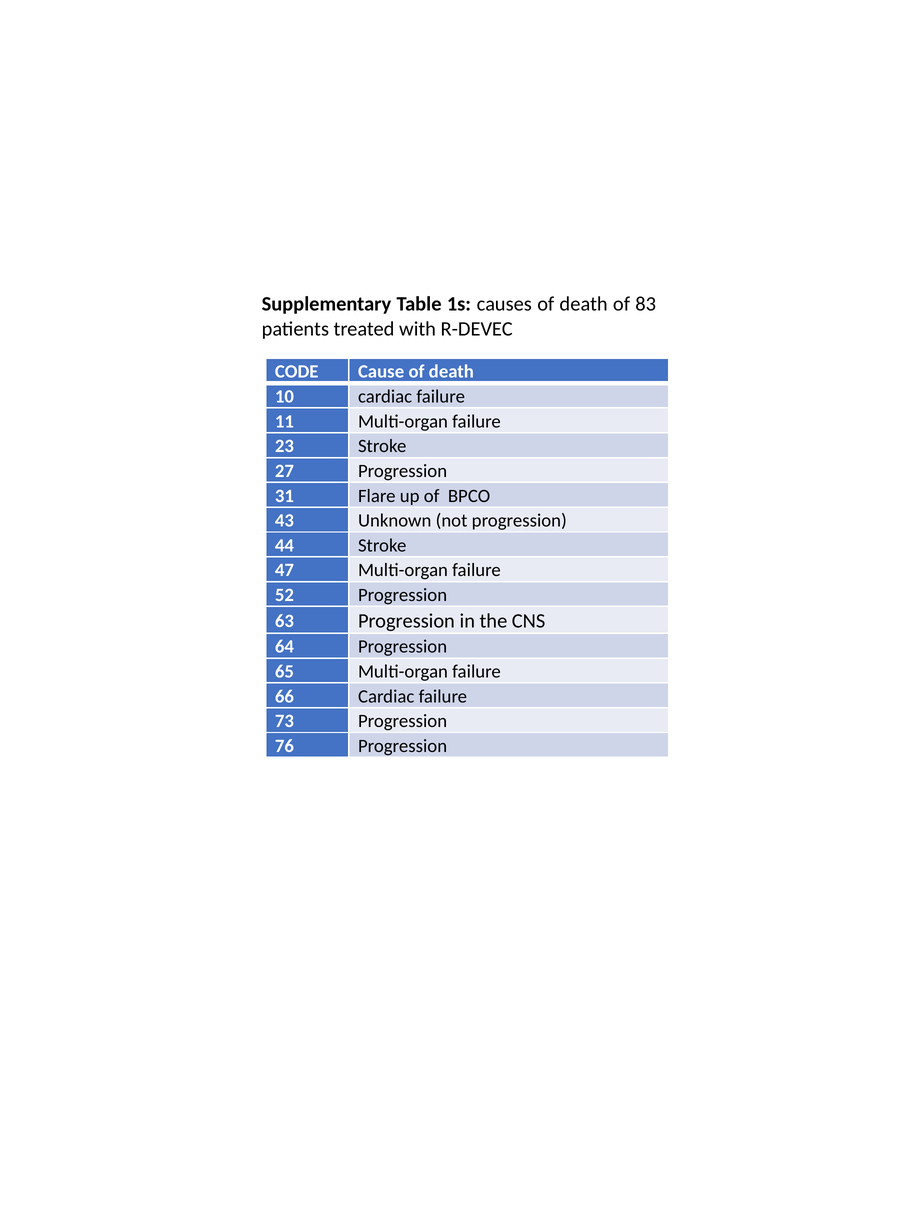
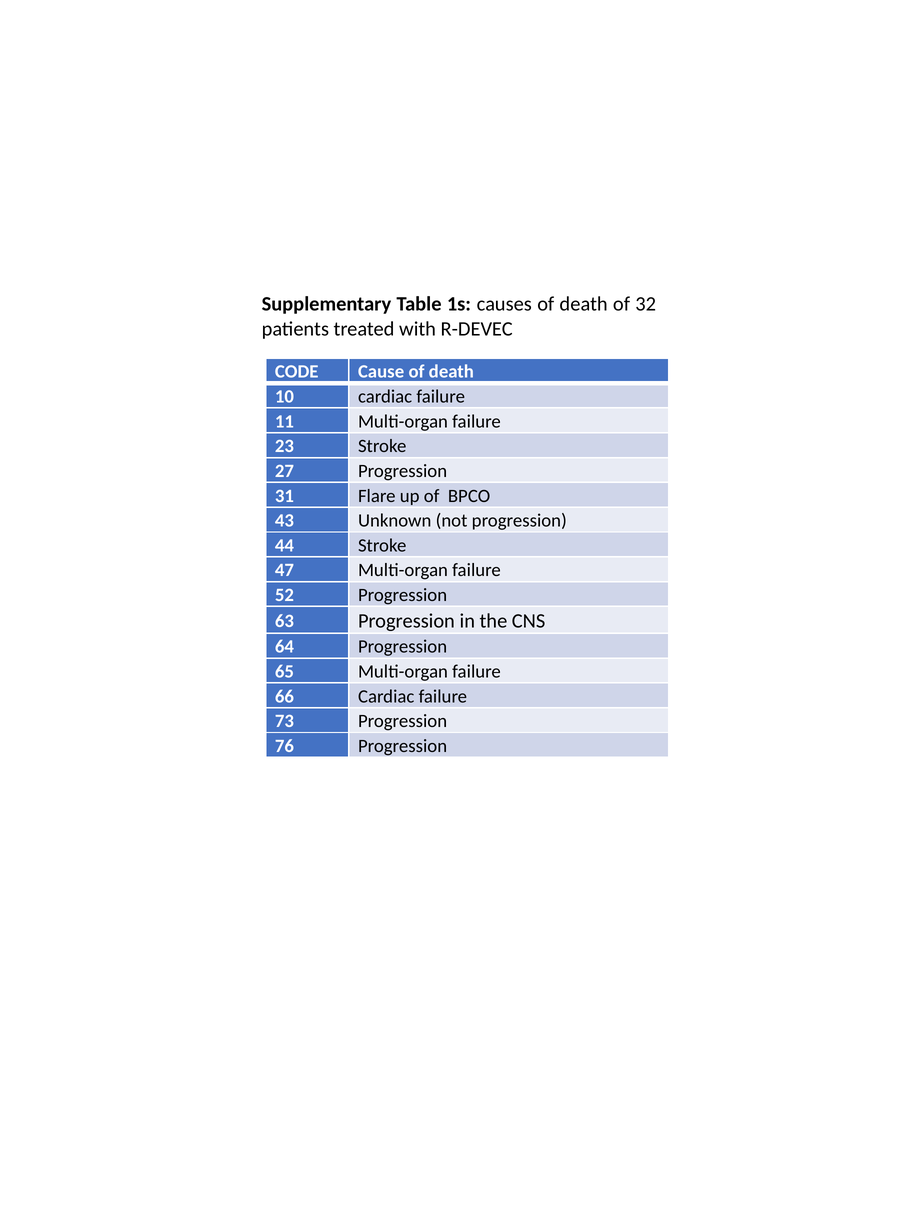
83: 83 -> 32
